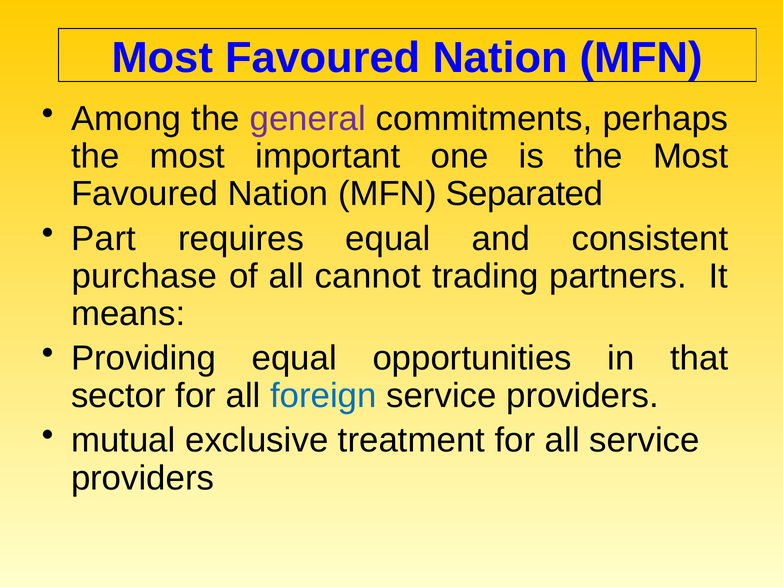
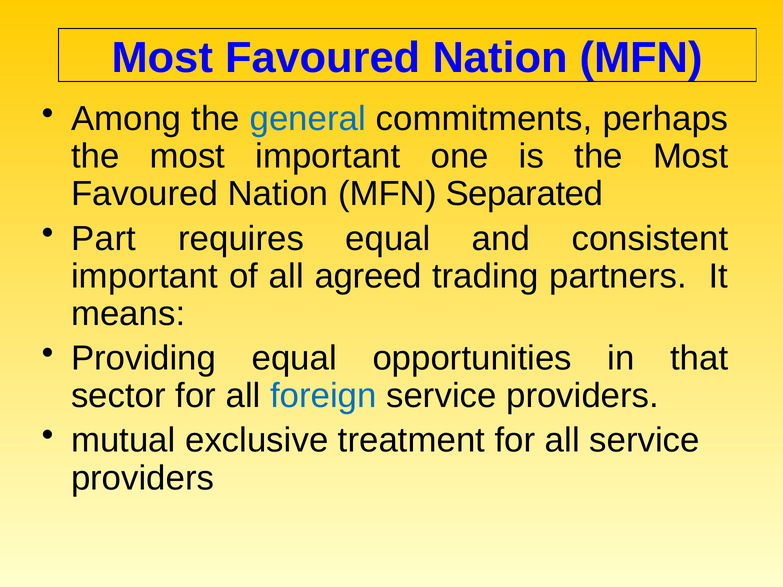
general colour: purple -> blue
purchase at (144, 276): purchase -> important
cannot: cannot -> agreed
